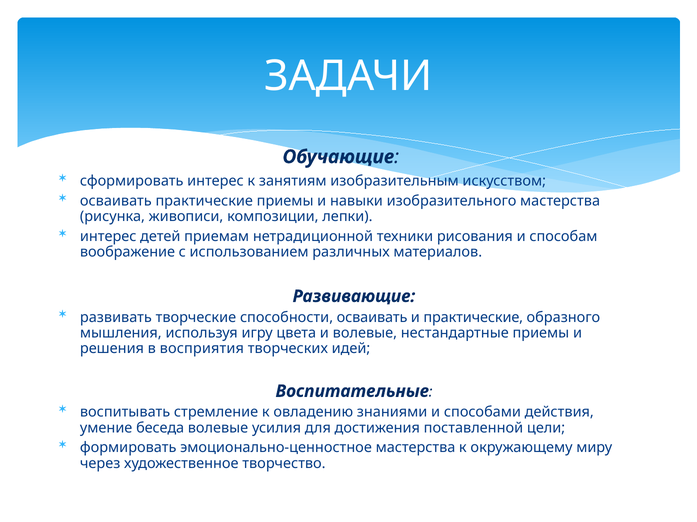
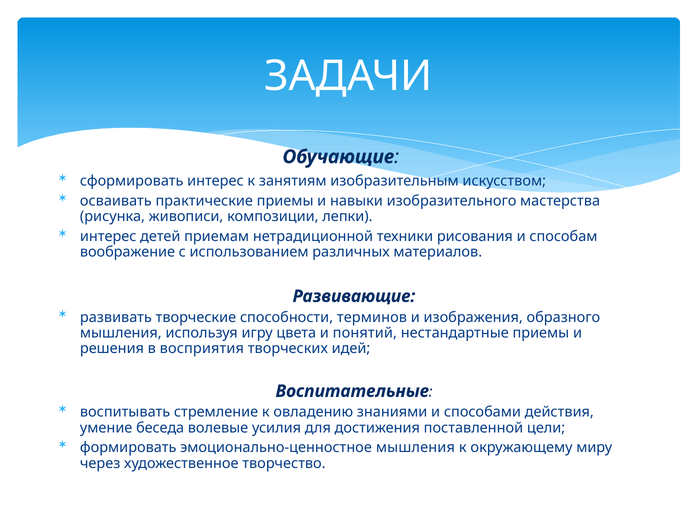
способности осваивать: осваивать -> терминов
и практические: практические -> изображения
и волевые: волевые -> понятий
эмоционально-ценностное мастерства: мастерства -> мышления
